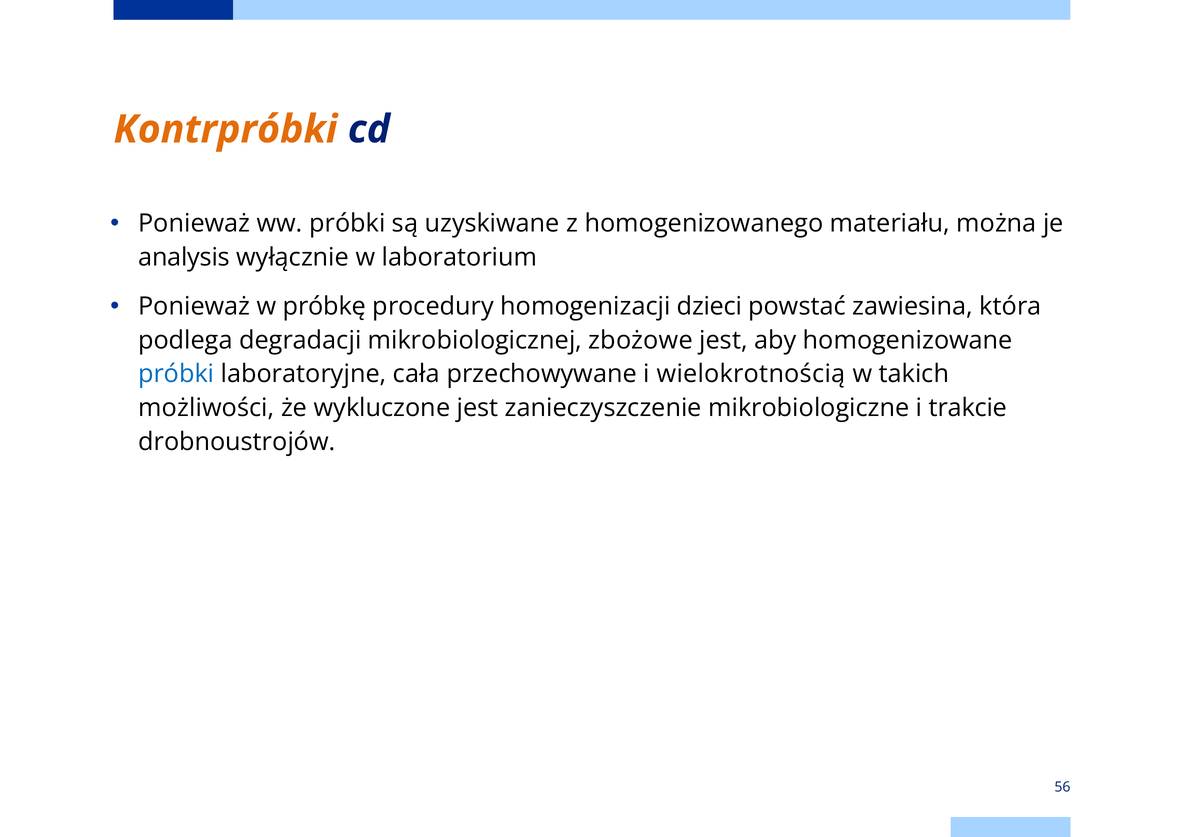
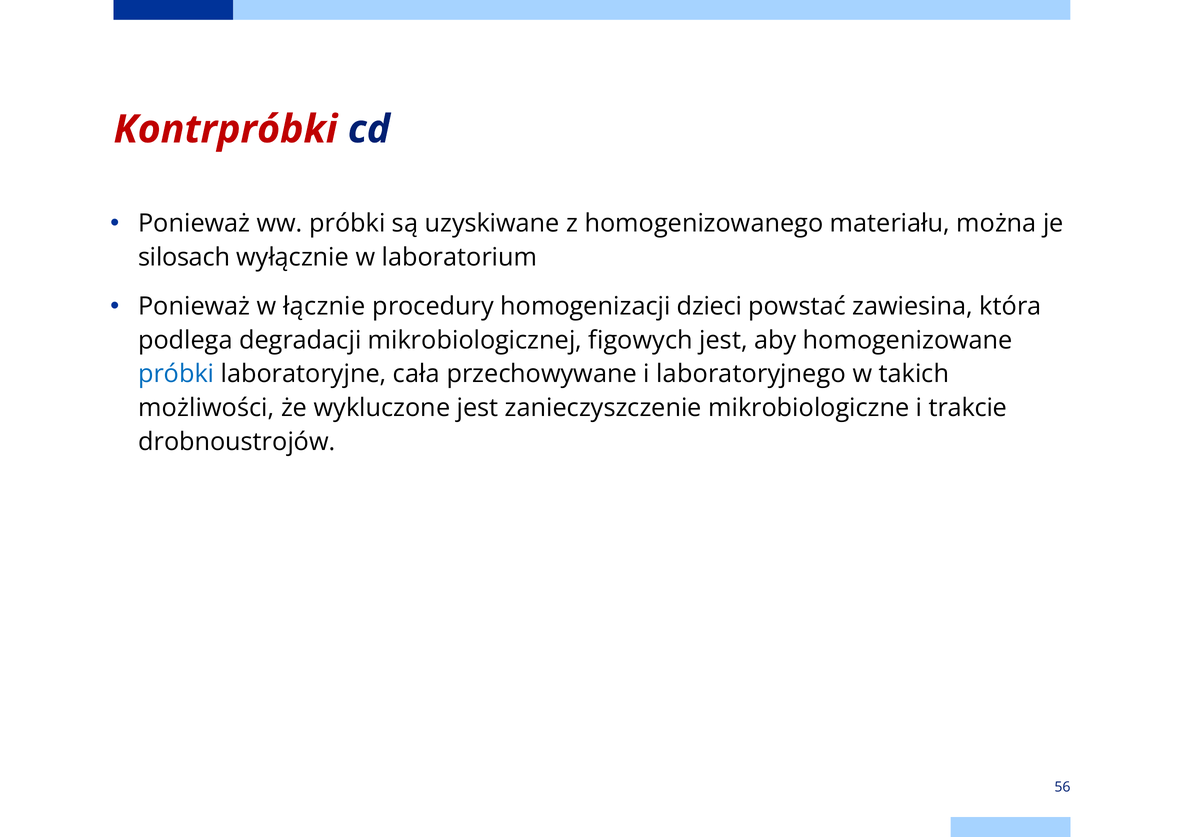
Kontrpróbki colour: orange -> red
analysis: analysis -> silosach
próbkę: próbkę -> łącznie
zbożowe: zbożowe -> figowych
wielokrotnością: wielokrotnością -> laboratoryjnego
